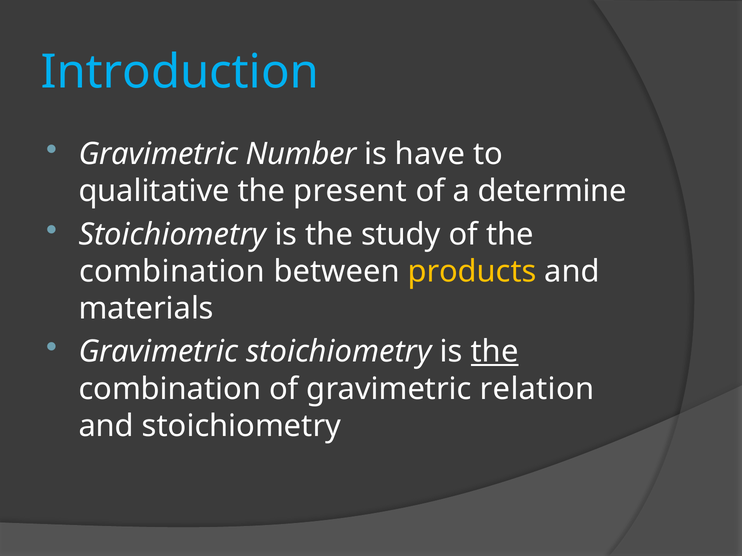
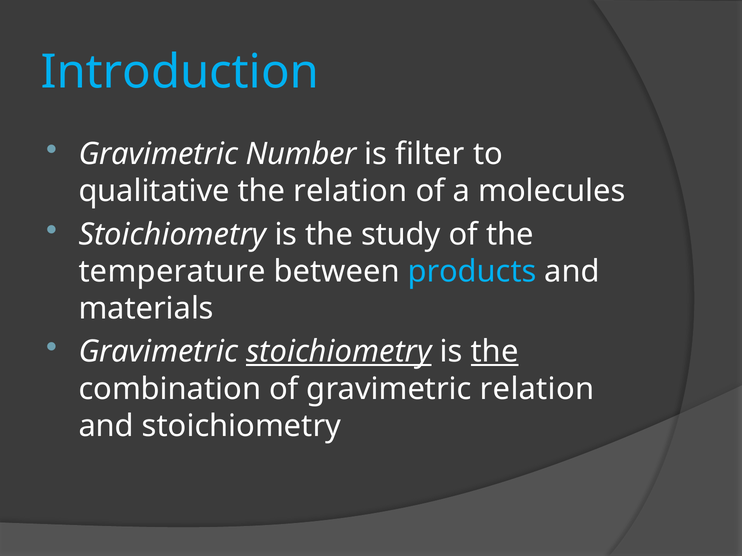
have: have -> filter
the present: present -> relation
determine: determine -> molecules
combination at (172, 272): combination -> temperature
products colour: yellow -> light blue
stoichiometry at (339, 352) underline: none -> present
